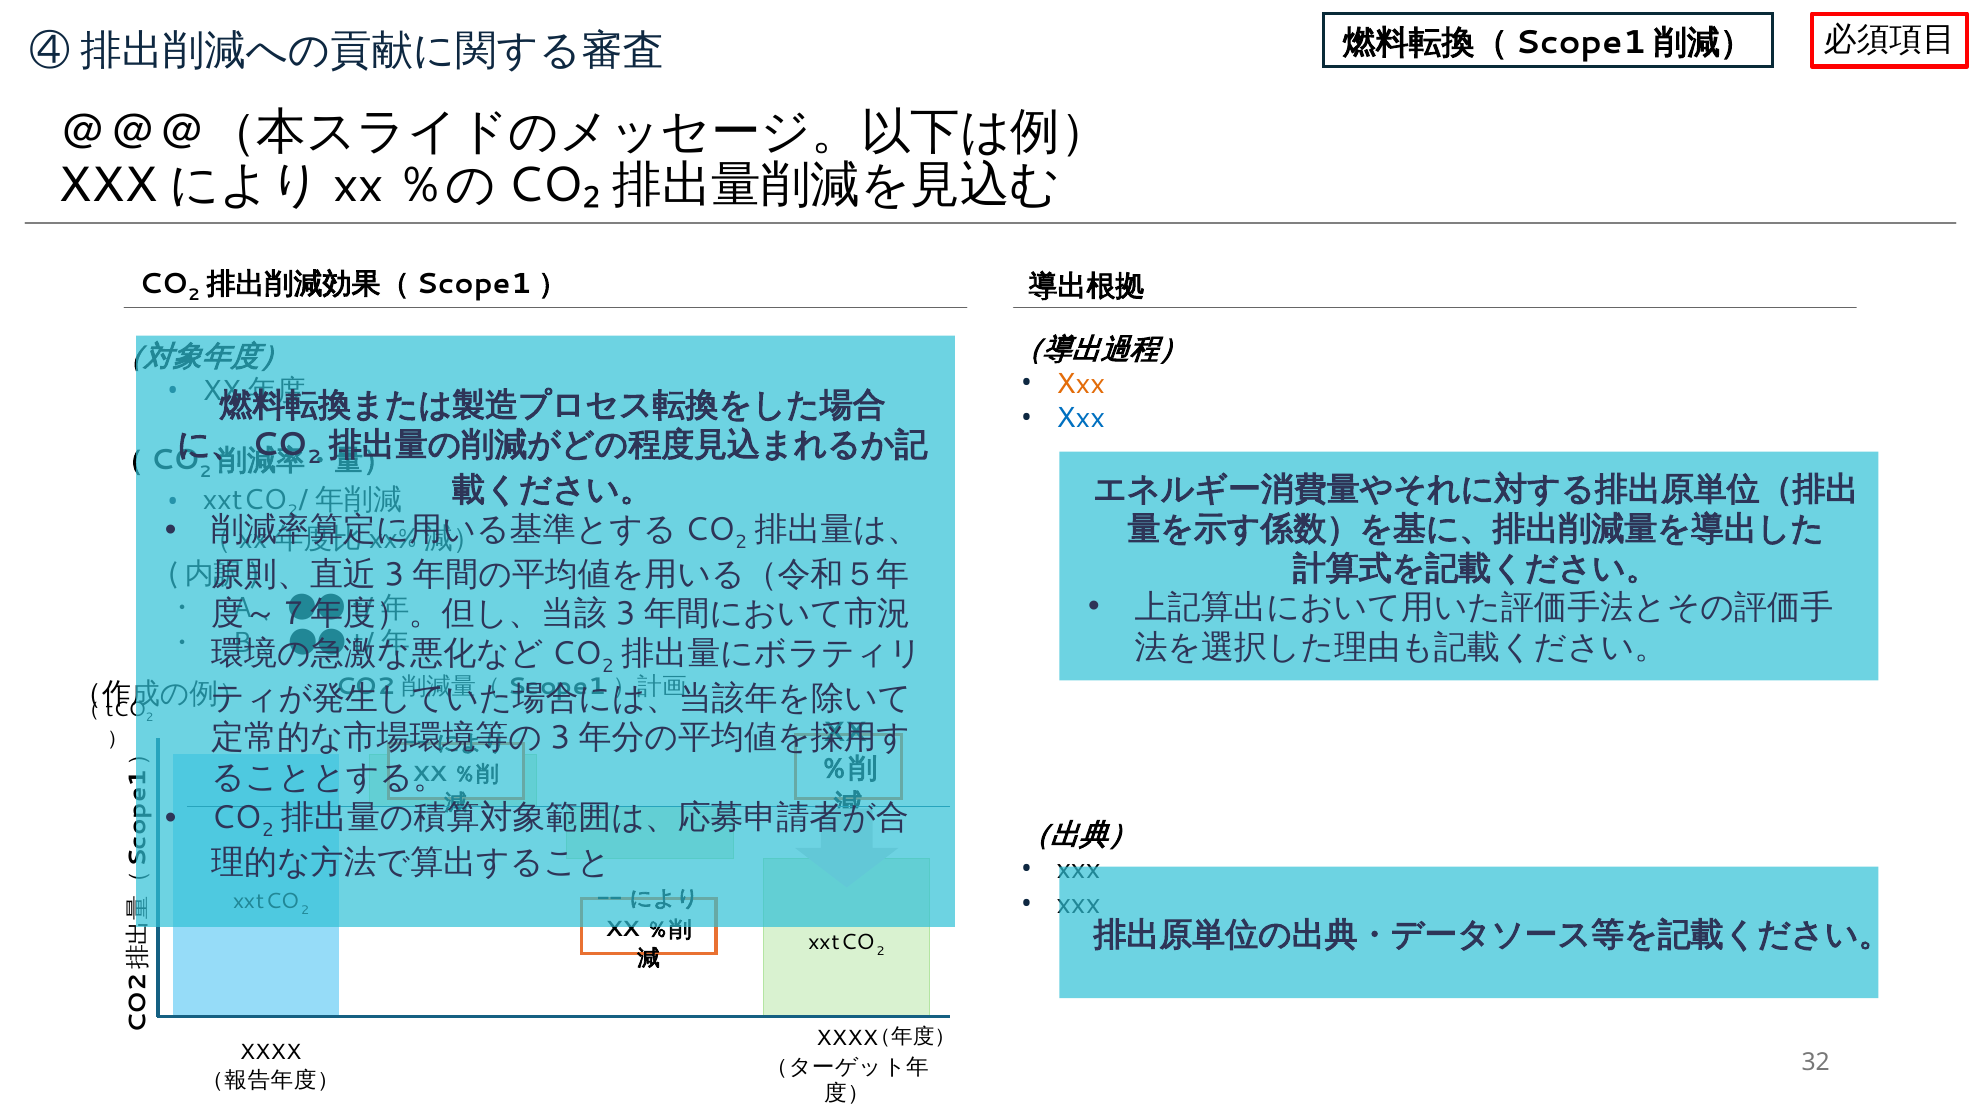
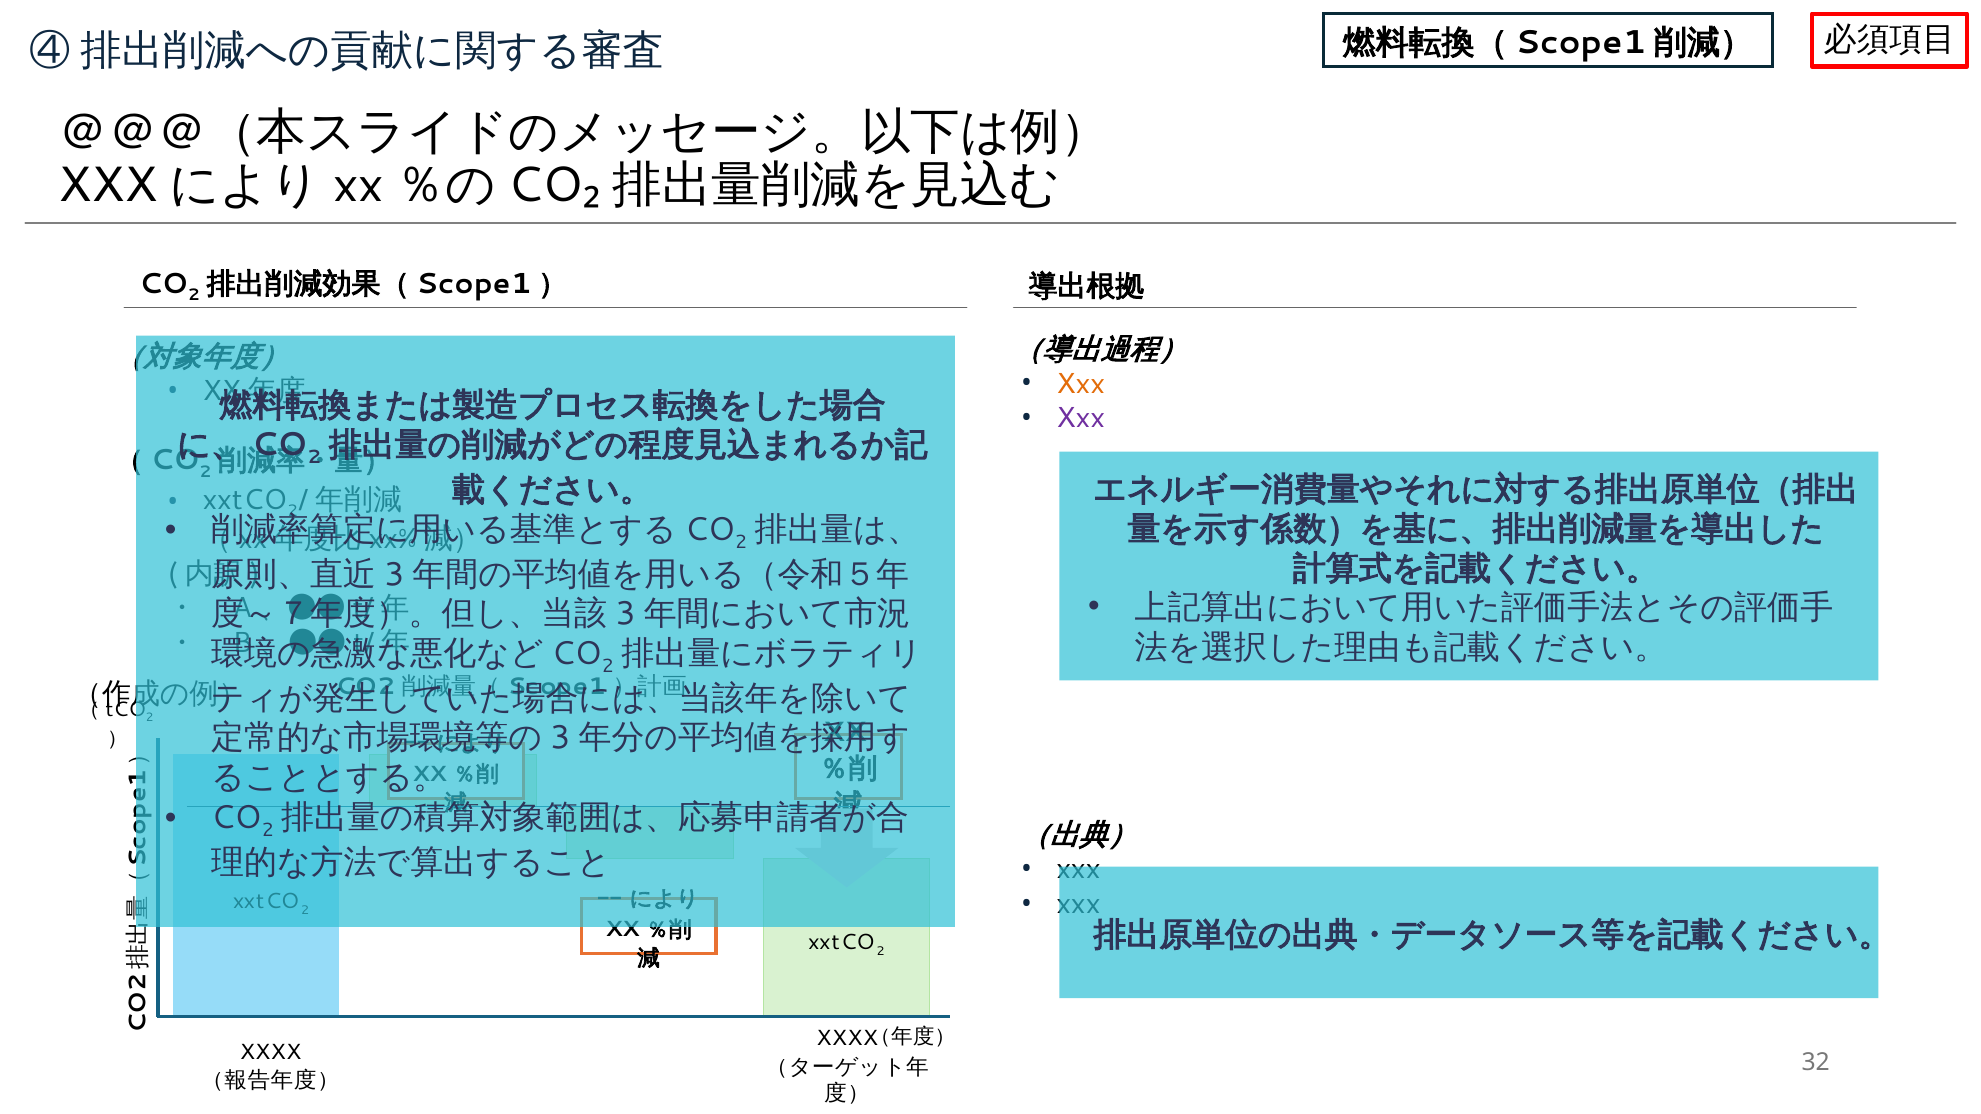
Xxx at (1081, 419) colour: blue -> purple
